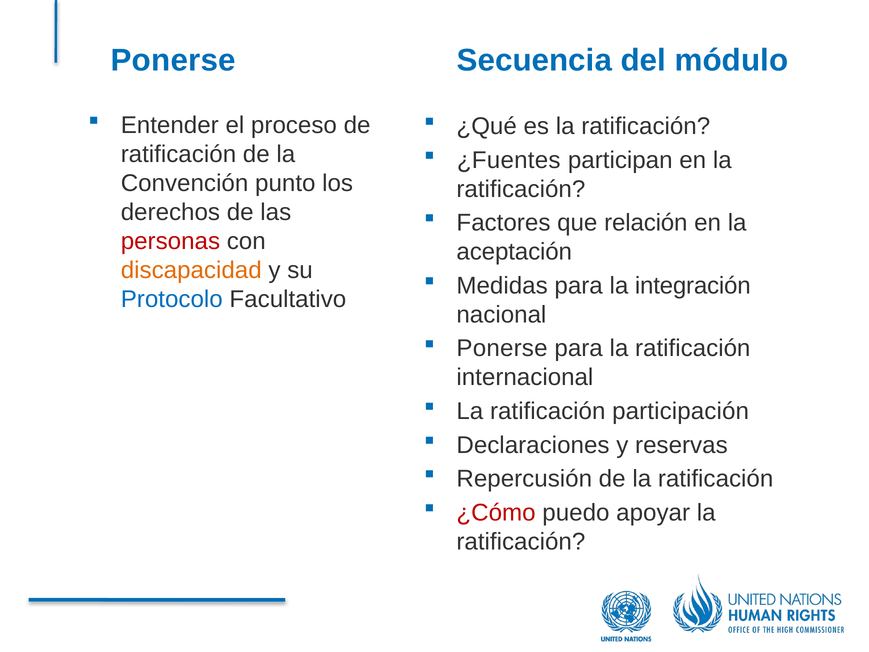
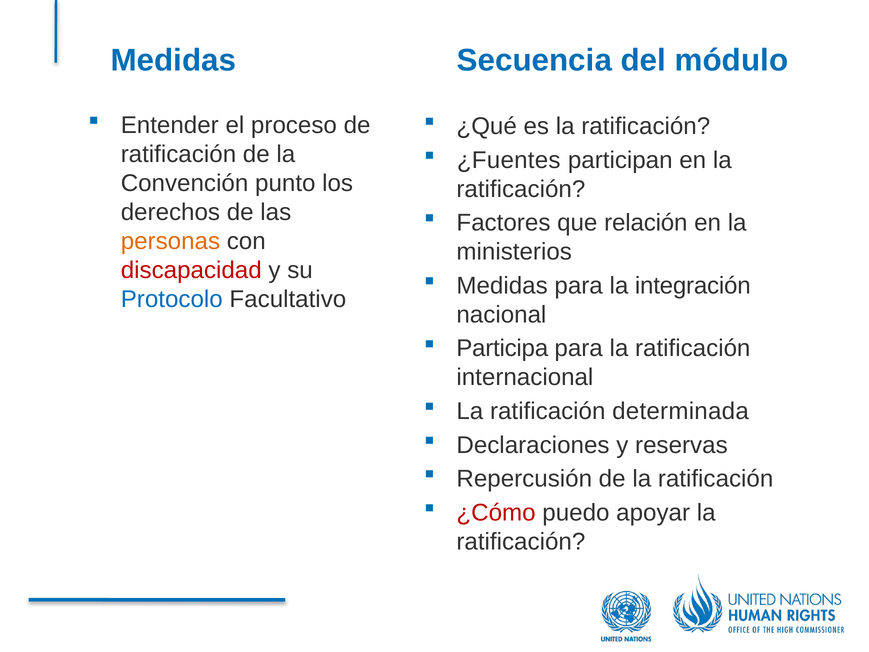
Ponerse at (173, 60): Ponerse -> Medidas
personas colour: red -> orange
aceptación: aceptación -> ministerios
discapacidad colour: orange -> red
Ponerse at (502, 348): Ponerse -> Participa
participación: participación -> determinada
